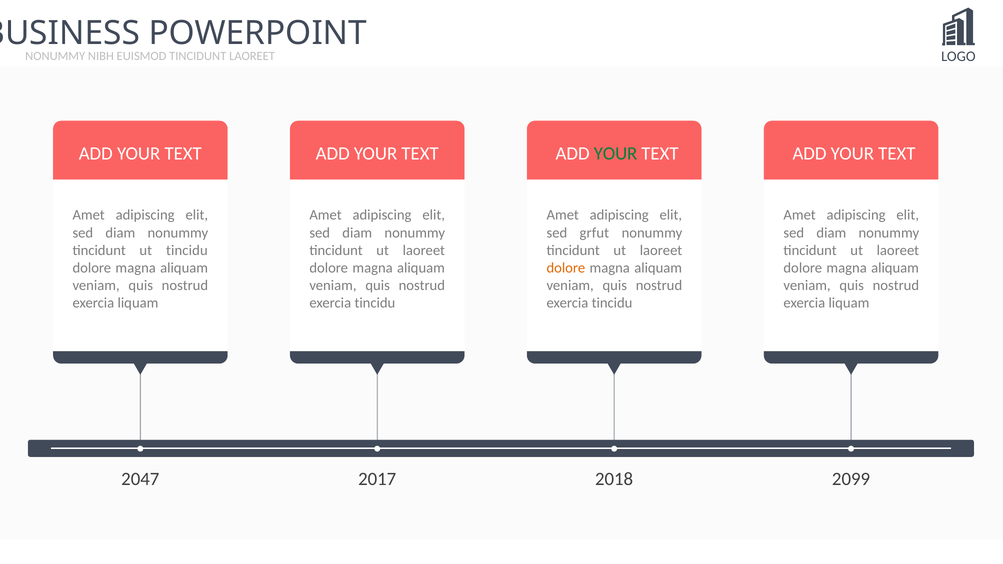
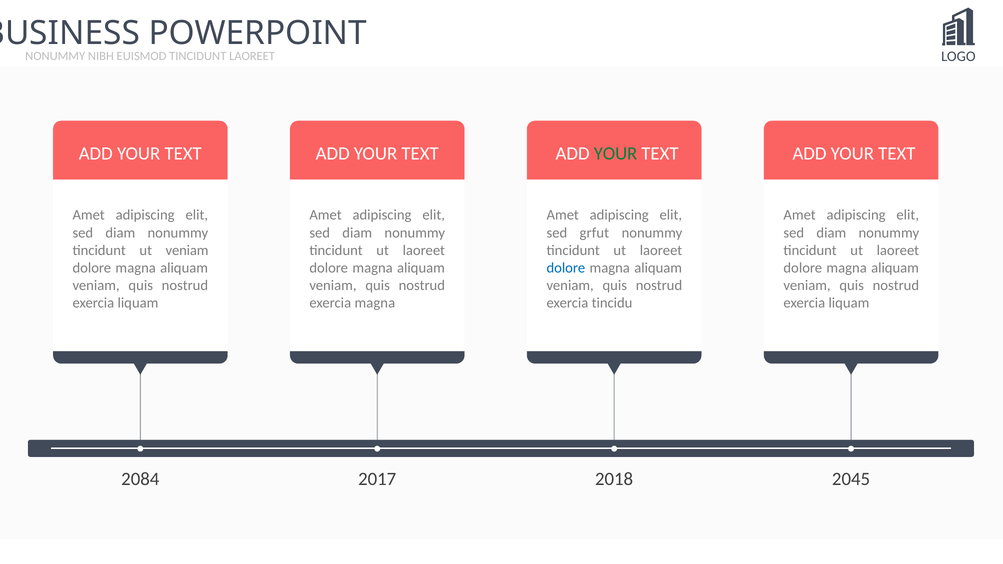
ut tincidu: tincidu -> veniam
dolore at (566, 268) colour: orange -> blue
tincidu at (375, 303): tincidu -> magna
2047: 2047 -> 2084
2099: 2099 -> 2045
